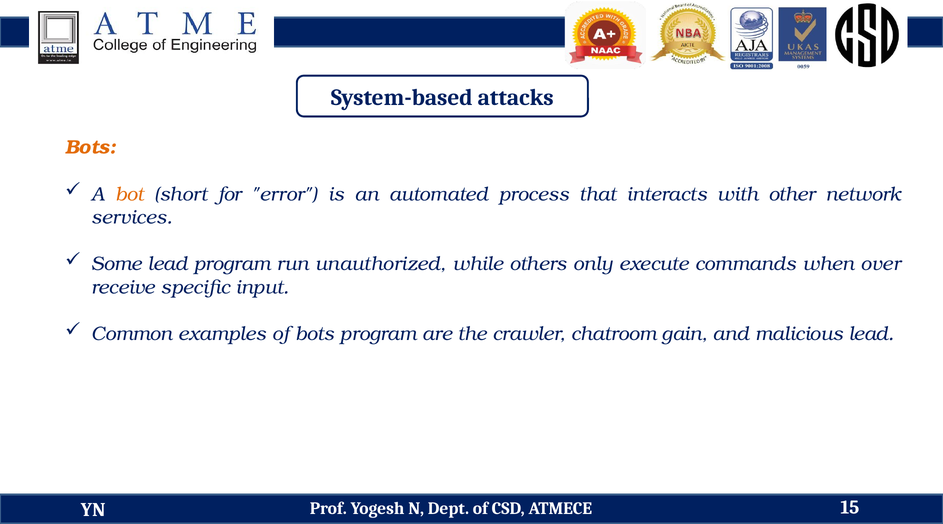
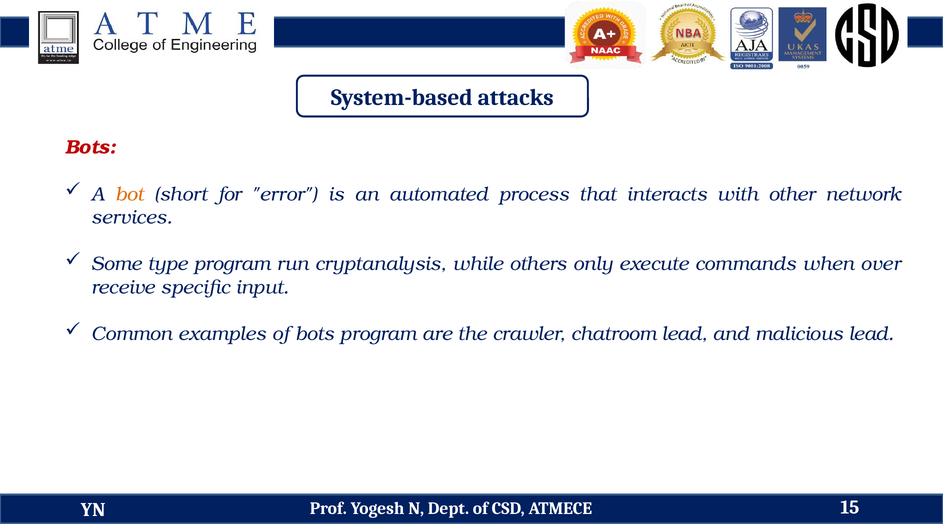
Bots at (91, 148) colour: orange -> red
Some lead: lead -> type
unauthorized: unauthorized -> cryptanalysis
chatroom gain: gain -> lead
